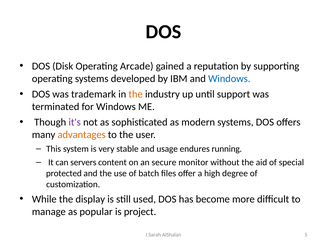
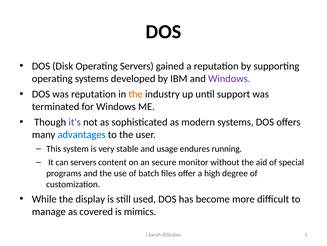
Operating Arcade: Arcade -> Servers
Windows at (229, 78) colour: blue -> purple
was trademark: trademark -> reputation
advantages colour: orange -> blue
protected: protected -> programs
popular: popular -> covered
project: project -> mimics
